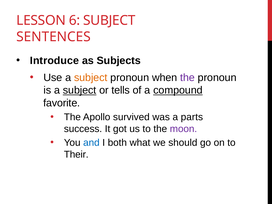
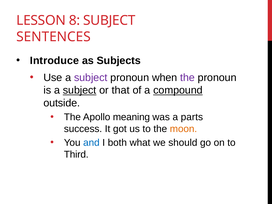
6: 6 -> 8
subject at (91, 78) colour: orange -> purple
tells: tells -> that
favorite: favorite -> outside
survived: survived -> meaning
moon colour: purple -> orange
Their: Their -> Third
